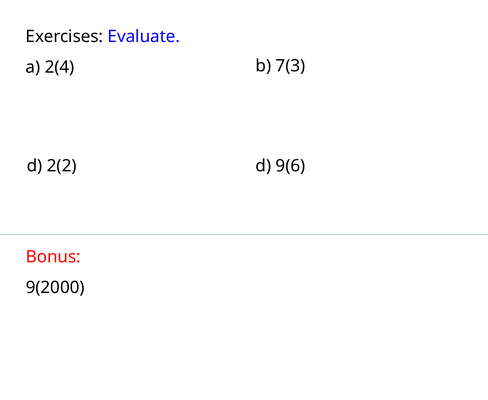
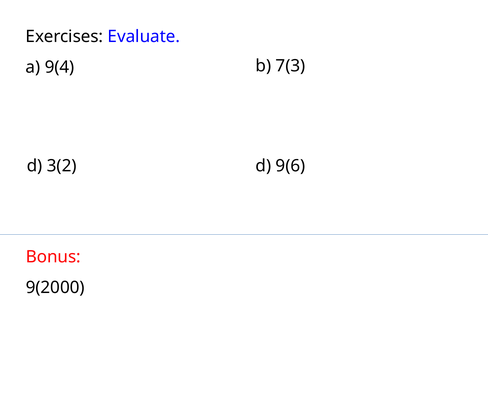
2(4: 2(4 -> 9(4
2(2: 2(2 -> 3(2
